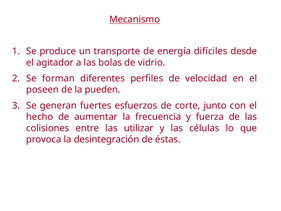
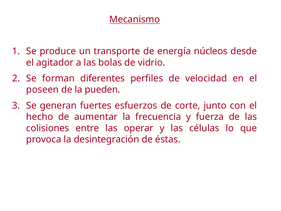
difíciles: difíciles -> núcleos
utilizar: utilizar -> operar
